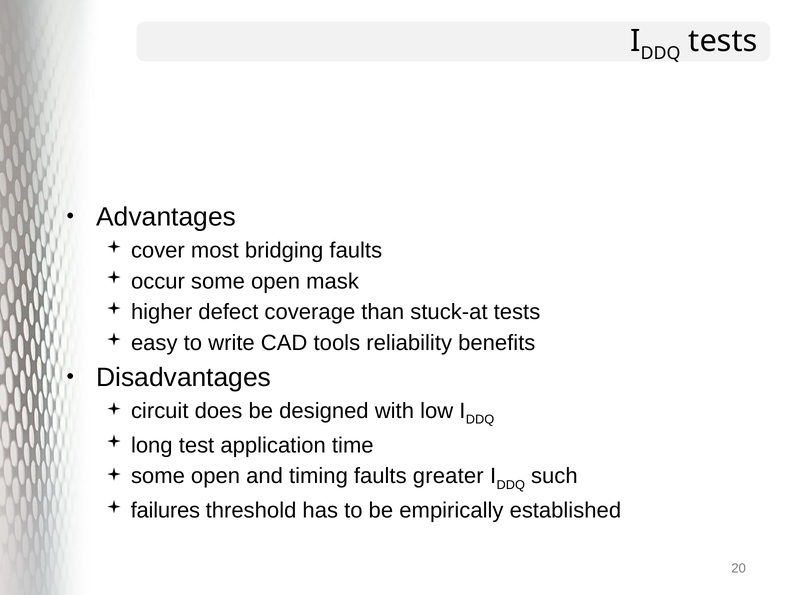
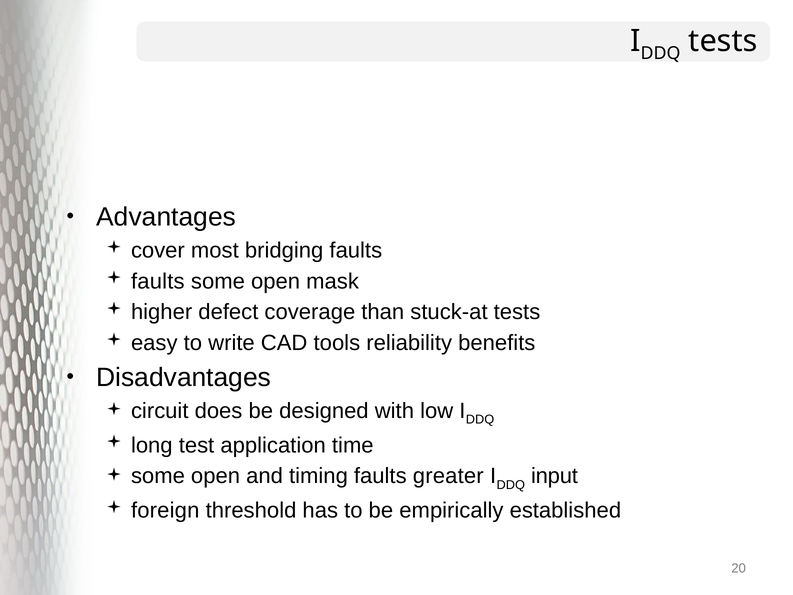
occur at (158, 281): occur -> faults
such: such -> input
failures: failures -> foreign
